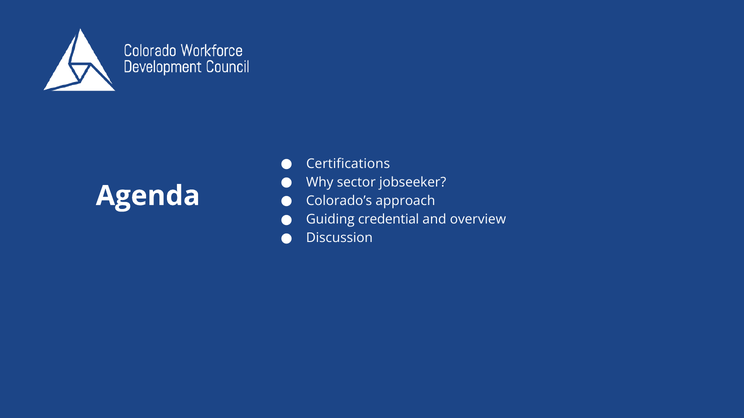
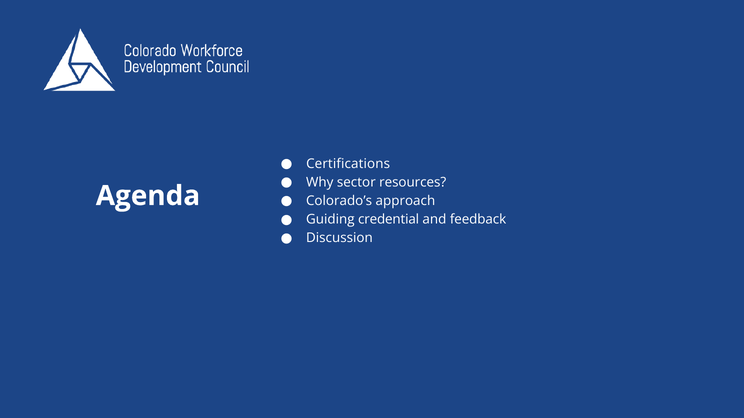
jobseeker: jobseeker -> resources
overview: overview -> feedback
